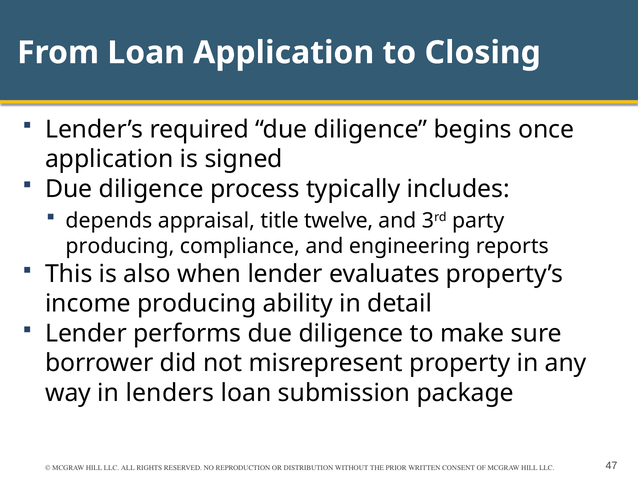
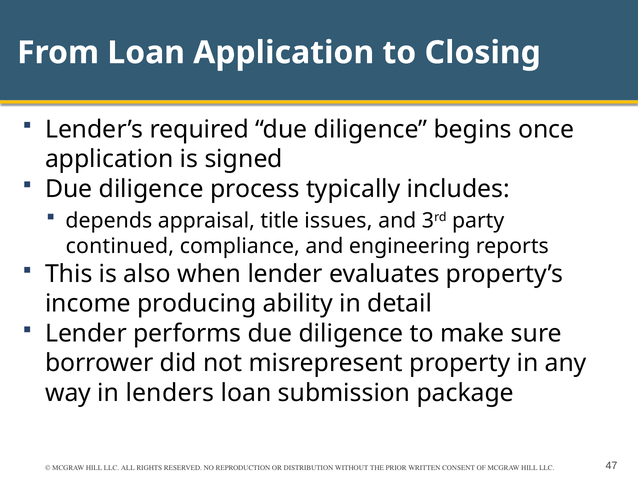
twelve: twelve -> issues
producing at (120, 246): producing -> continued
